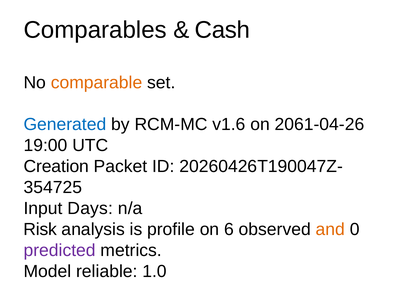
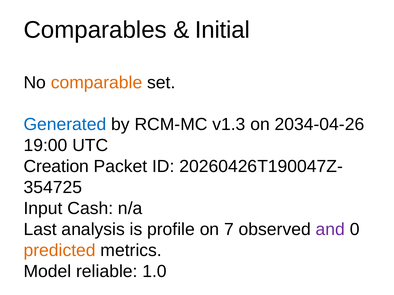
Cash: Cash -> Initial
v1.6: v1.6 -> v1.3
2061-04-26: 2061-04-26 -> 2034-04-26
Days: Days -> Cash
Risk: Risk -> Last
6: 6 -> 7
and colour: orange -> purple
predicted colour: purple -> orange
